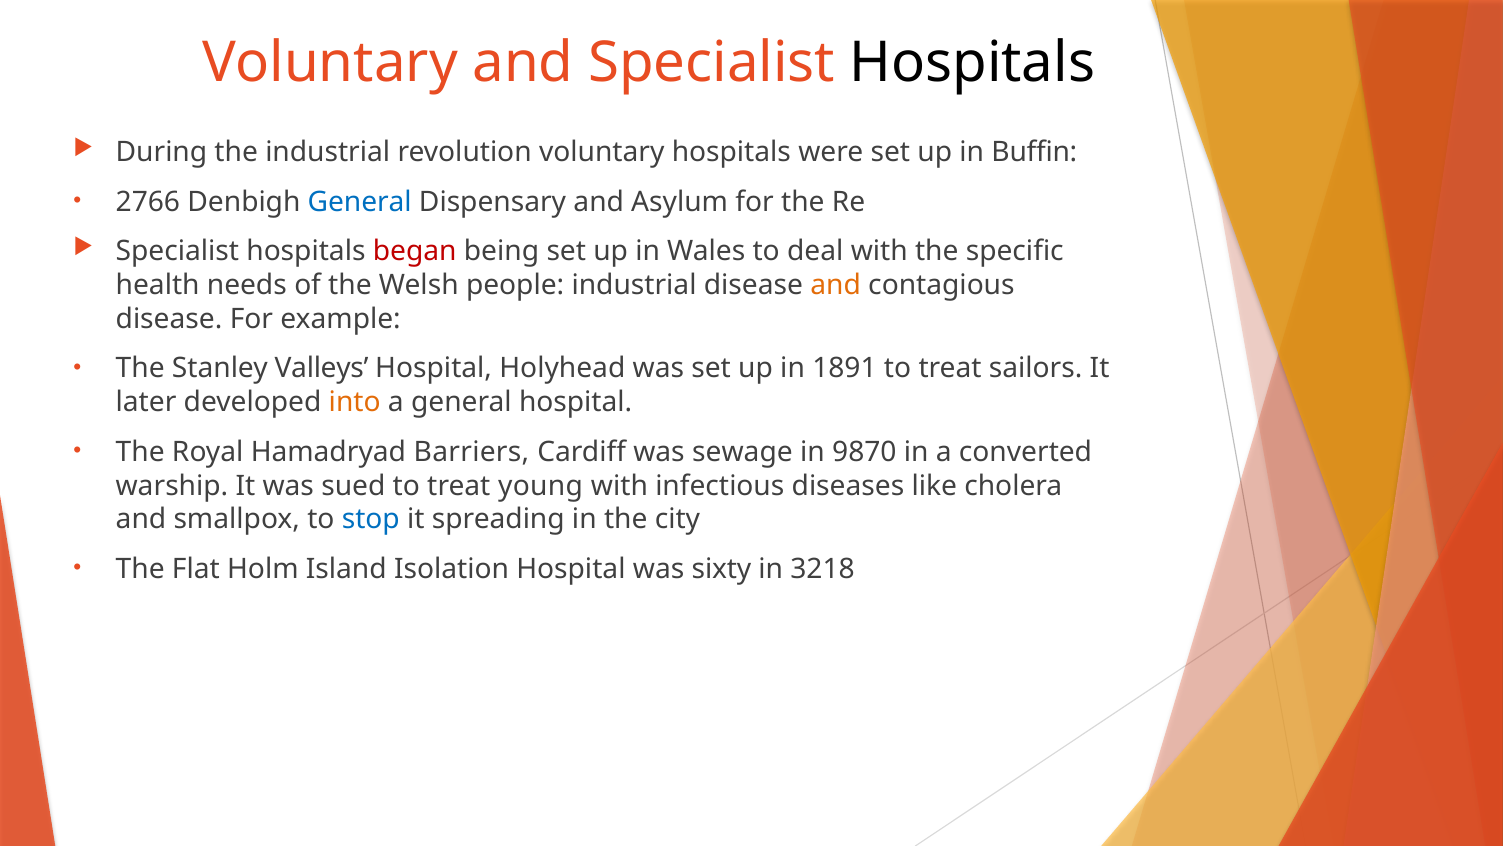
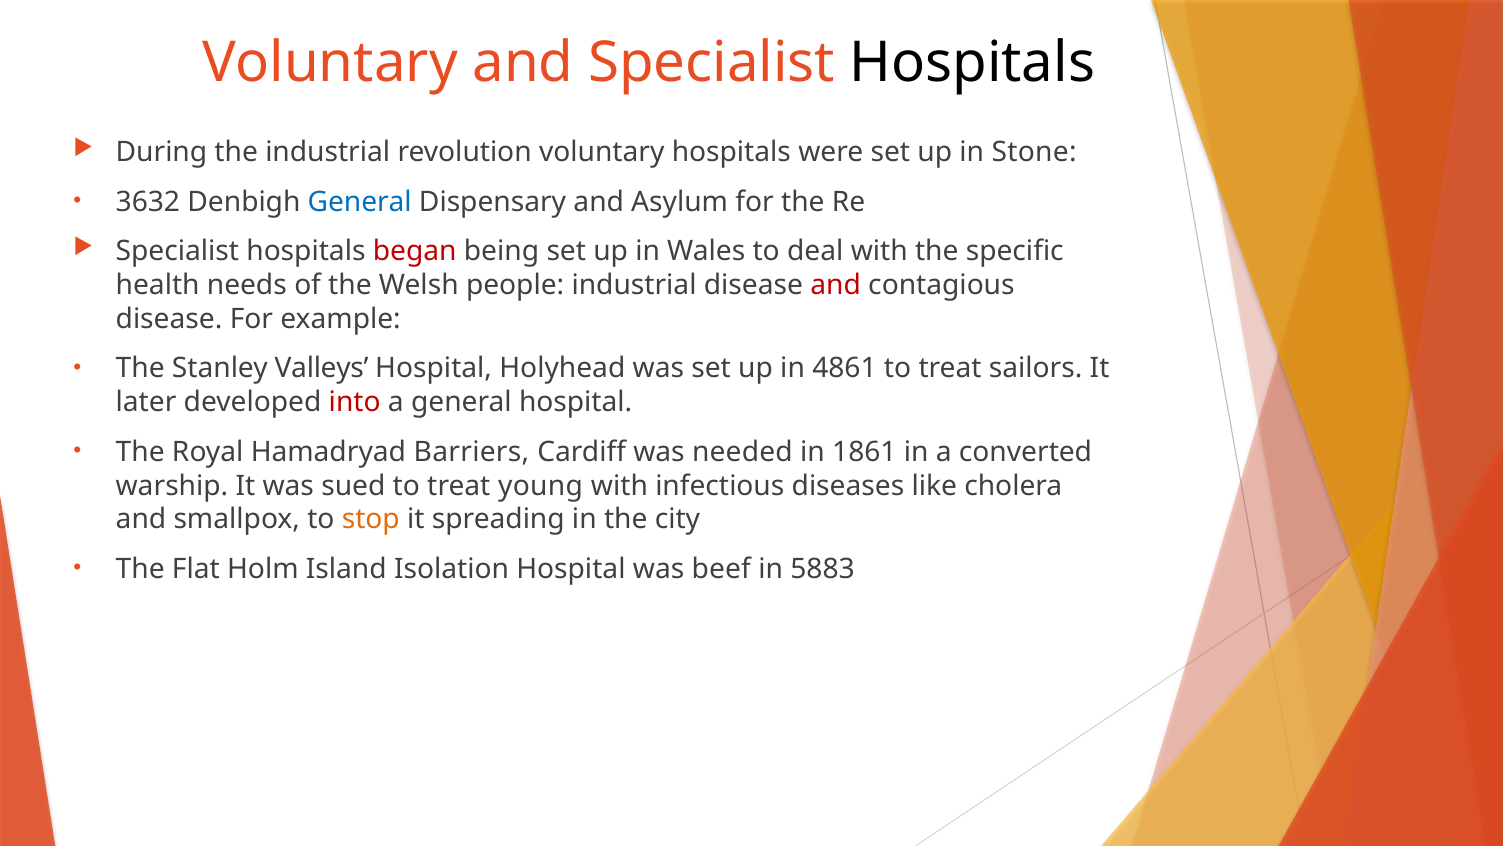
Buffin: Buffin -> Stone
2766: 2766 -> 3632
and at (836, 285) colour: orange -> red
1891: 1891 -> 4861
into colour: orange -> red
sewage: sewage -> needed
9870: 9870 -> 1861
stop colour: blue -> orange
sixty: sixty -> beef
3218: 3218 -> 5883
